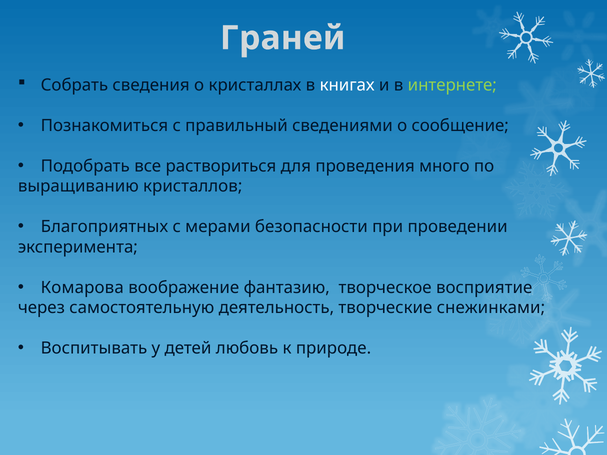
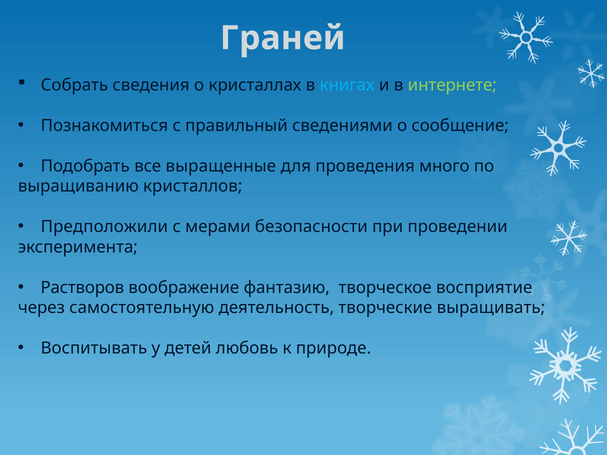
книгах colour: white -> light blue
раствориться: раствориться -> выращенные
Благоприятных: Благоприятных -> Предположили
Комарова: Комарова -> Растворов
снежинками: снежинками -> выращивать
